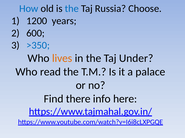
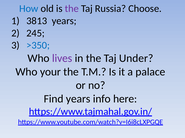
the at (72, 9) colour: blue -> purple
1200: 1200 -> 3813
600: 600 -> 245
lives colour: orange -> purple
read: read -> your
Find there: there -> years
